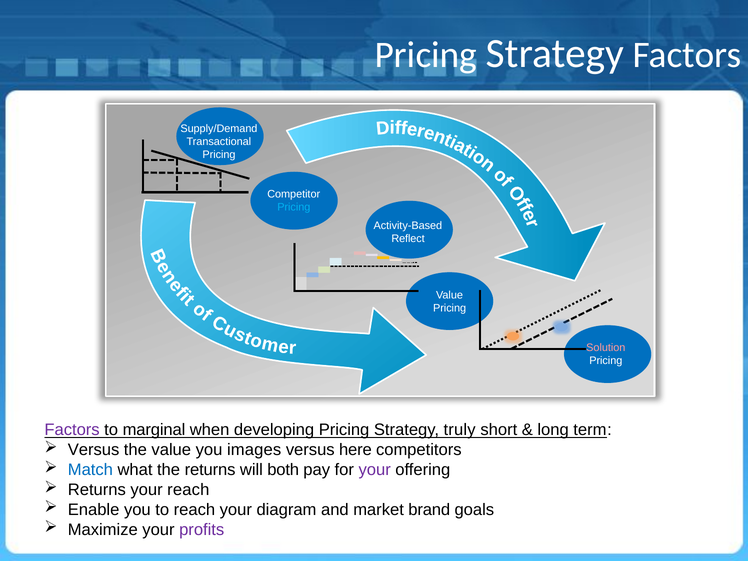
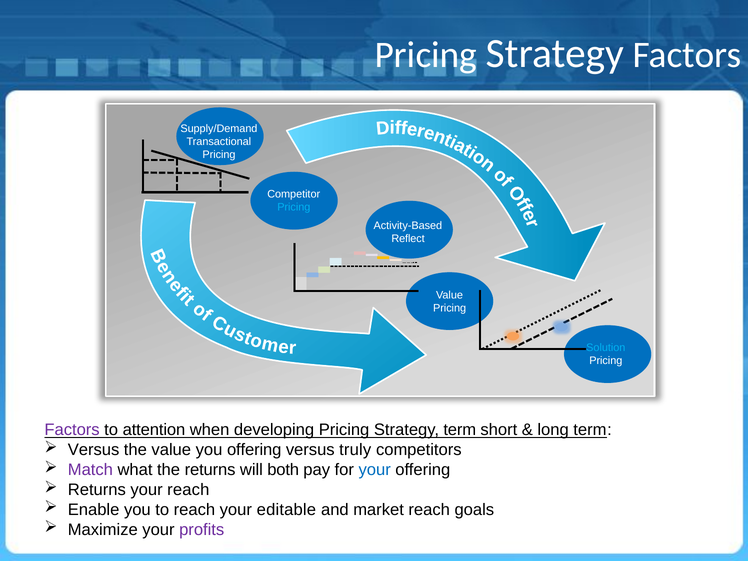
Solution colour: pink -> light blue
marginal: marginal -> attention
Strategy truly: truly -> term
you images: images -> offering
here: here -> truly
Match colour: blue -> purple
your at (375, 470) colour: purple -> blue
diagram: diagram -> editable
market brand: brand -> reach
